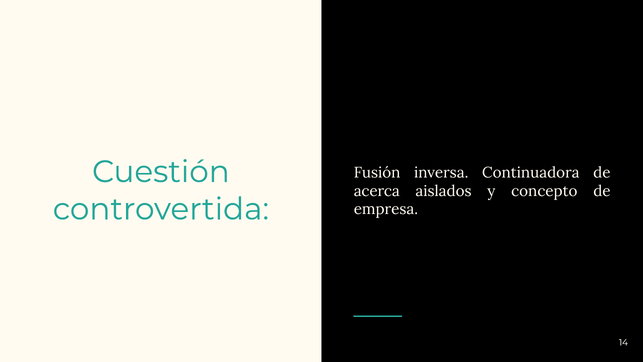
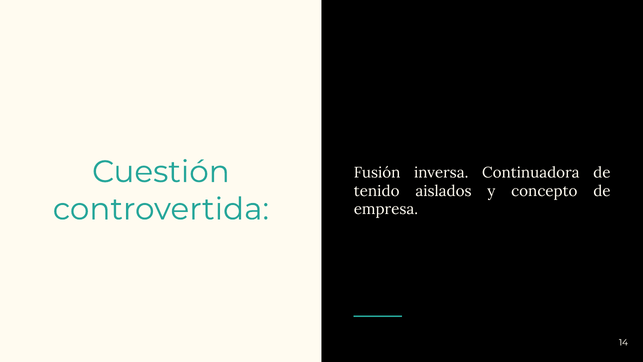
acerca: acerca -> tenido
